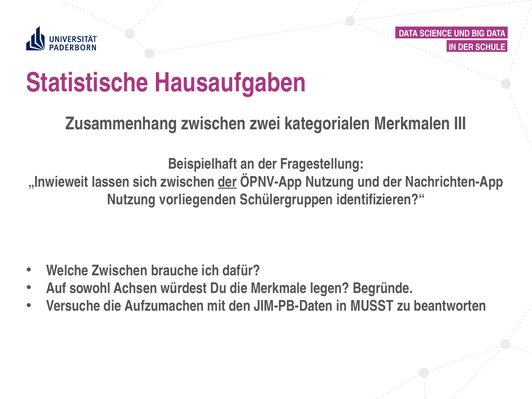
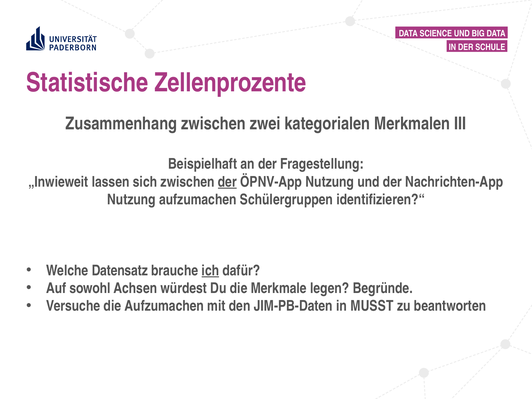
Hausaufgaben: Hausaufgaben -> Zellenprozente
Nutzung vorliegenden: vorliegenden -> aufzumachen
Welche Zwischen: Zwischen -> Datensatz
ich underline: none -> present
